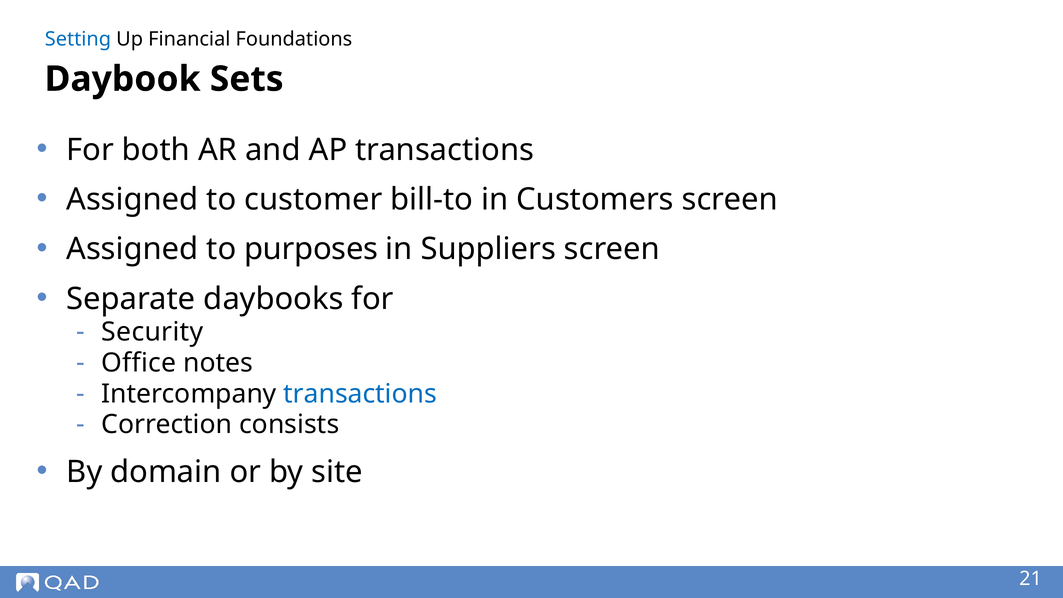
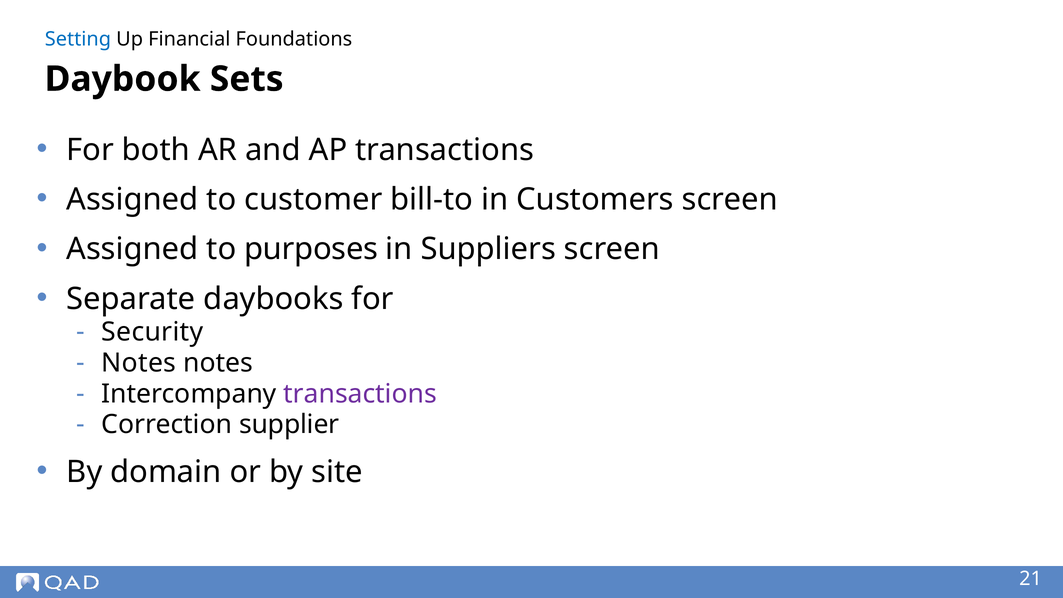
Office at (139, 363): Office -> Notes
transactions at (360, 394) colour: blue -> purple
consists: consists -> supplier
